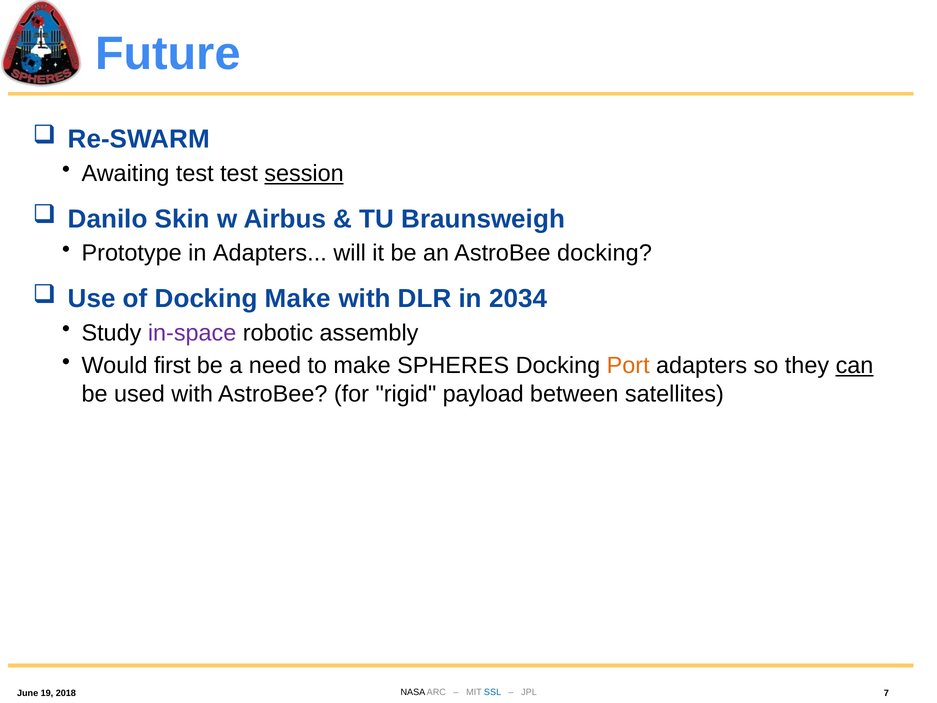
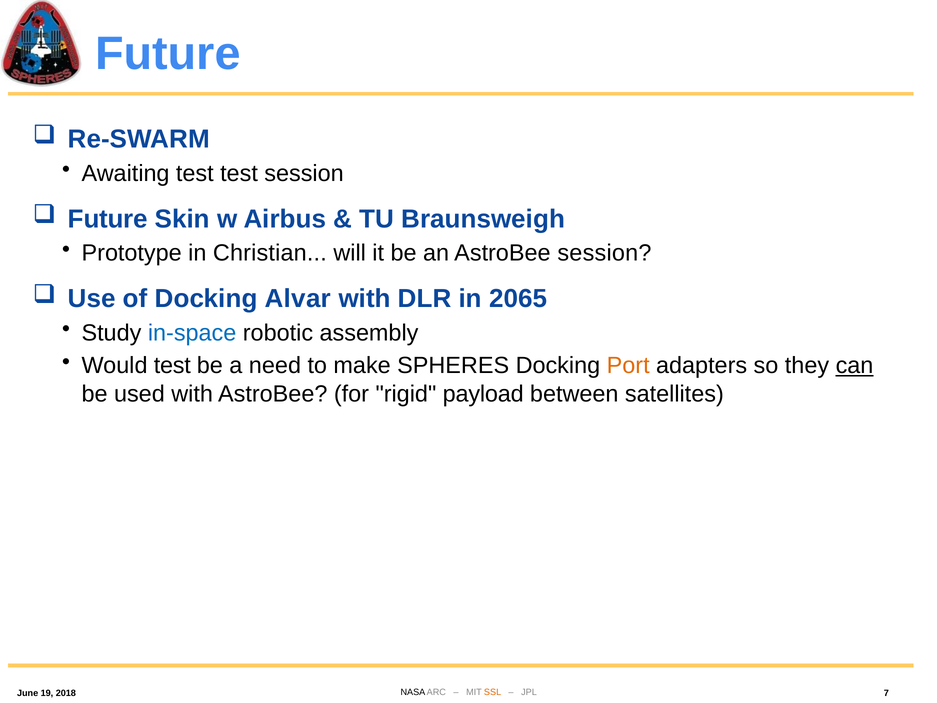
session at (304, 173) underline: present -> none
Danilo at (108, 219): Danilo -> Future
in Adapters: Adapters -> Christian
AstroBee docking: docking -> session
Docking Make: Make -> Alvar
2034: 2034 -> 2065
in-space colour: purple -> blue
Would first: first -> test
SSL colour: blue -> orange
